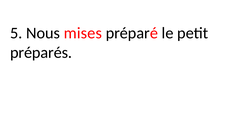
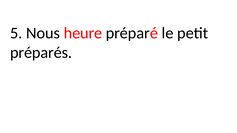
mises: mises -> heure
